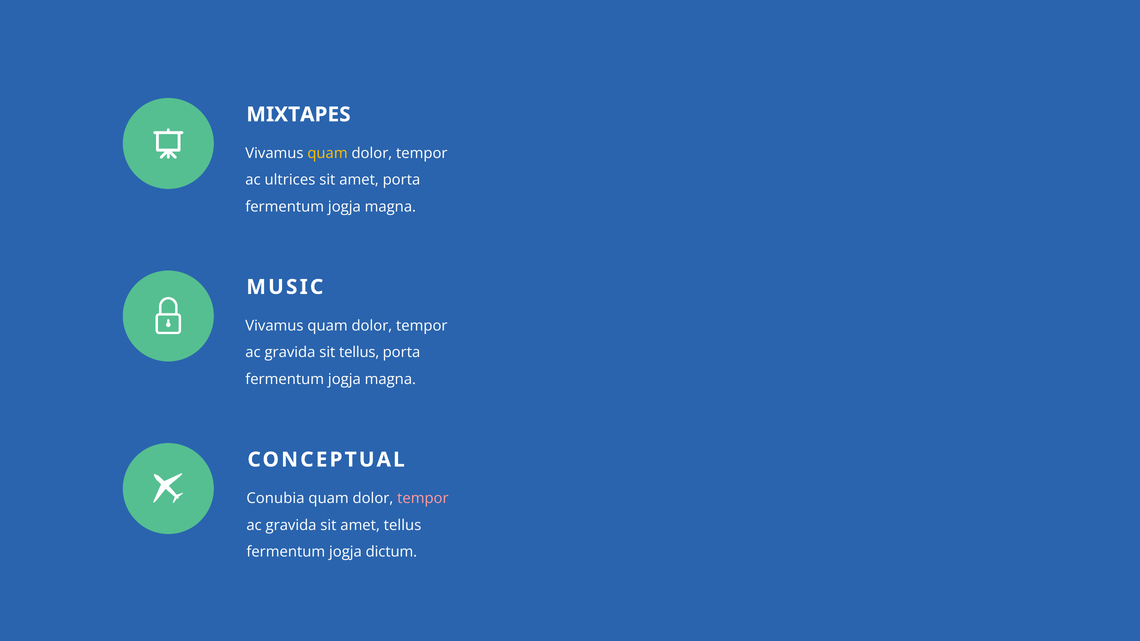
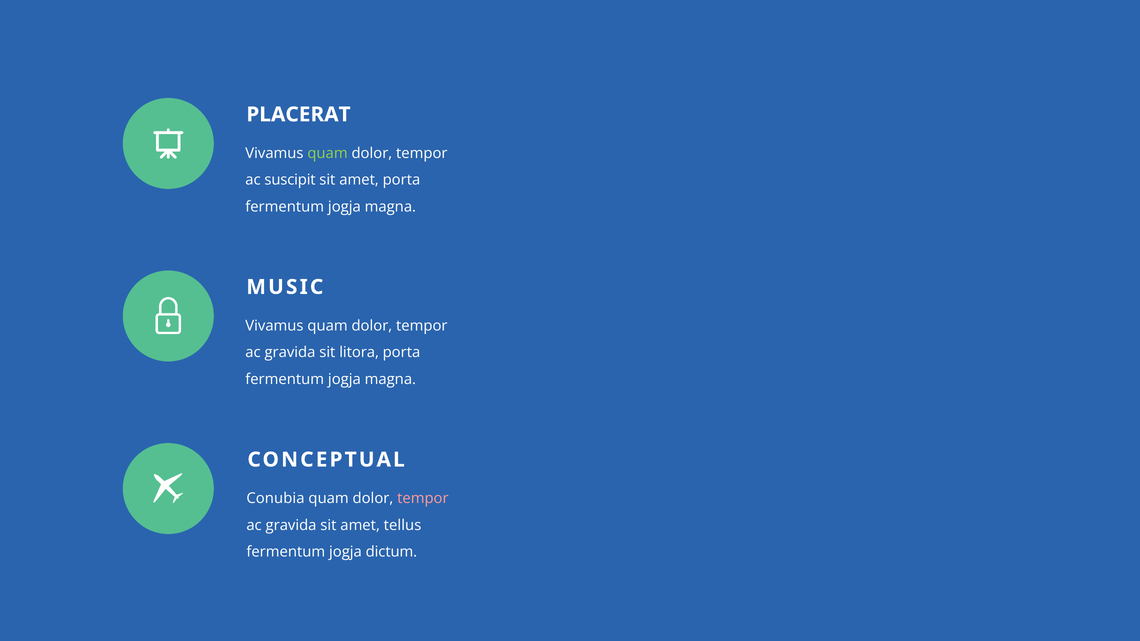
MIXTAPES: MIXTAPES -> PLACERAT
quam at (328, 153) colour: yellow -> light green
ultrices: ultrices -> suscipit
sit tellus: tellus -> litora
